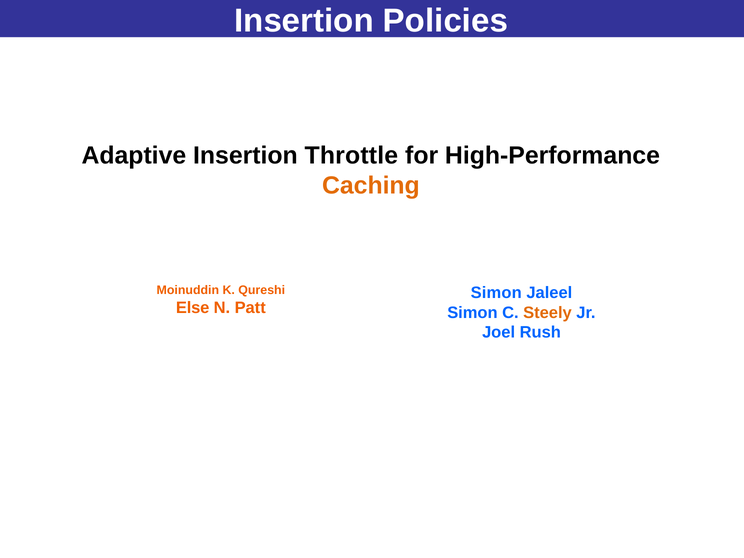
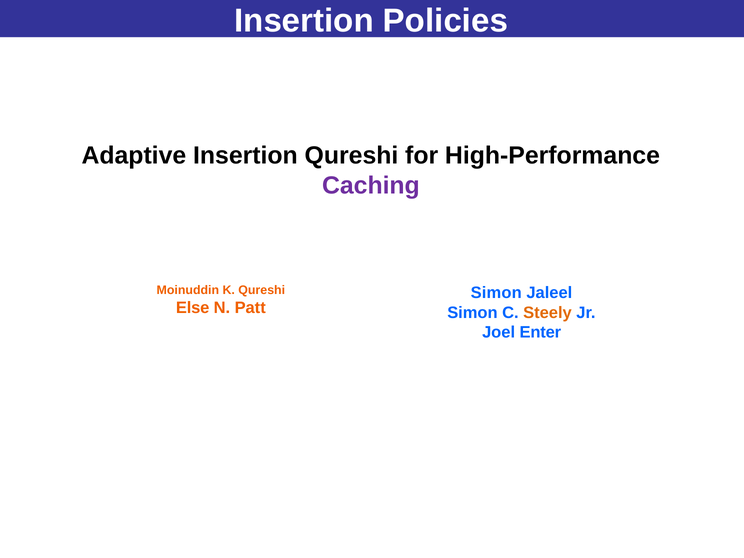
Insertion Throttle: Throttle -> Qureshi
Caching colour: orange -> purple
Rush: Rush -> Enter
